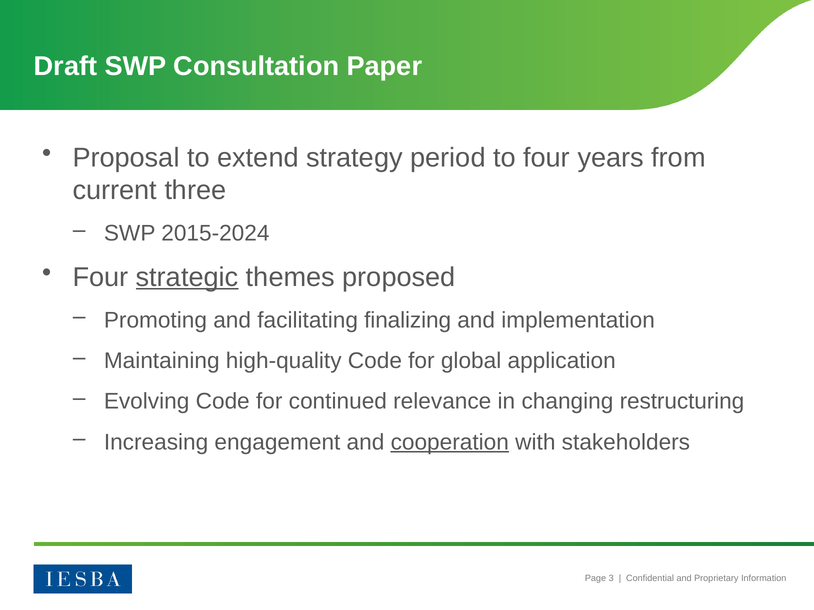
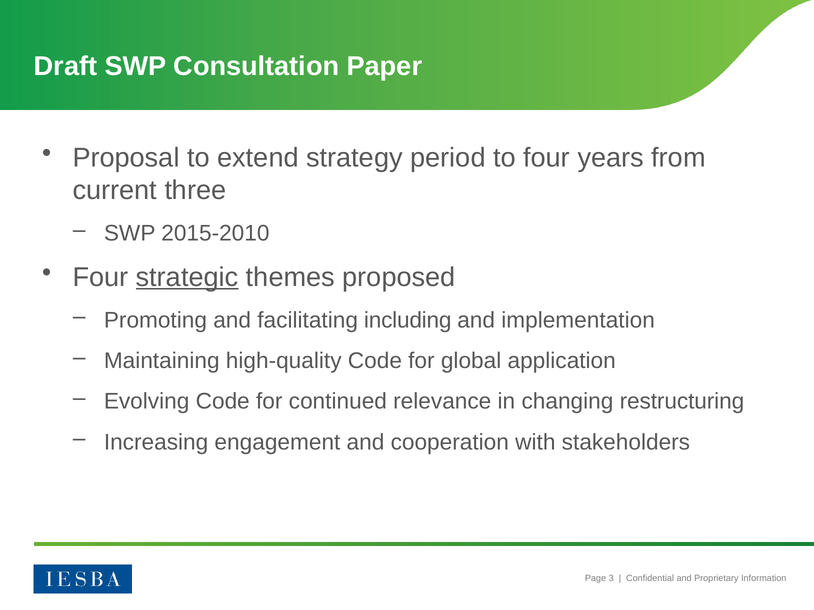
2015-2024: 2015-2024 -> 2015-2010
finalizing: finalizing -> including
cooperation underline: present -> none
